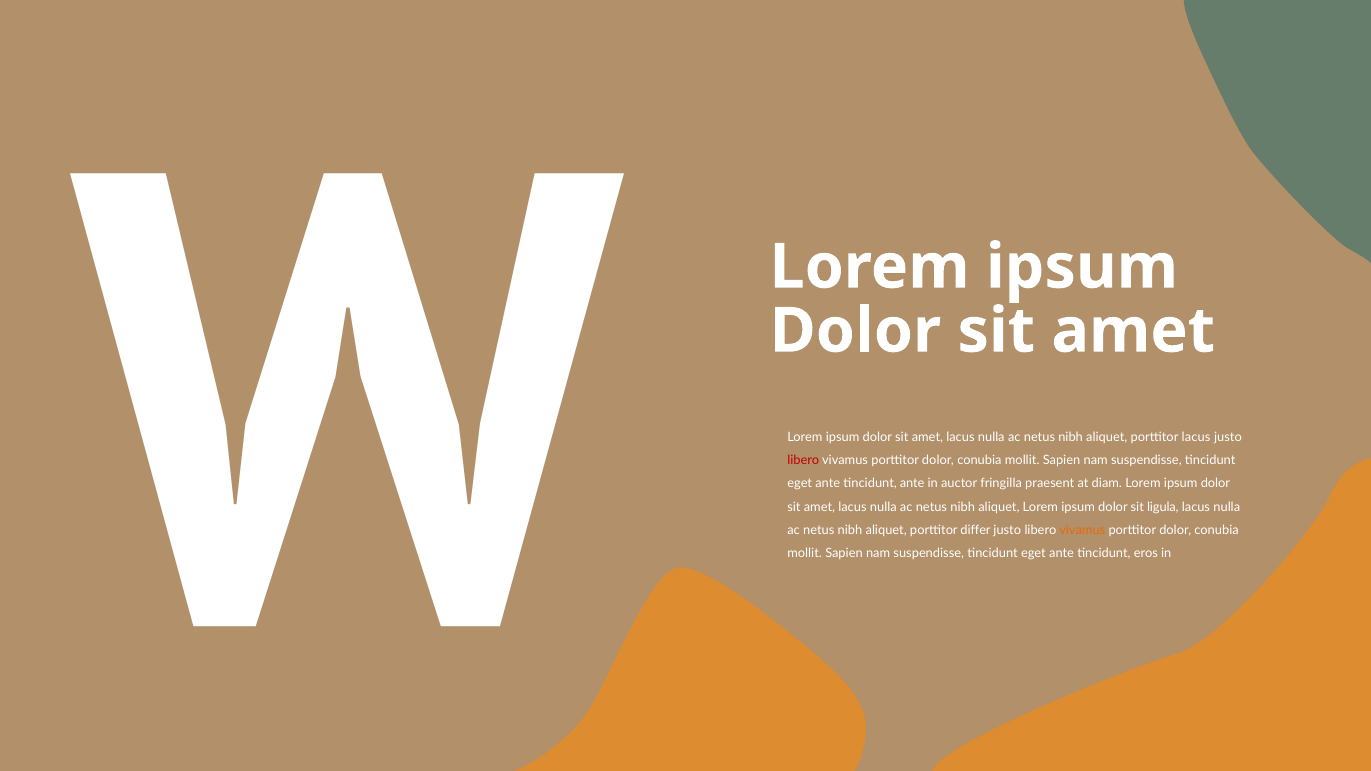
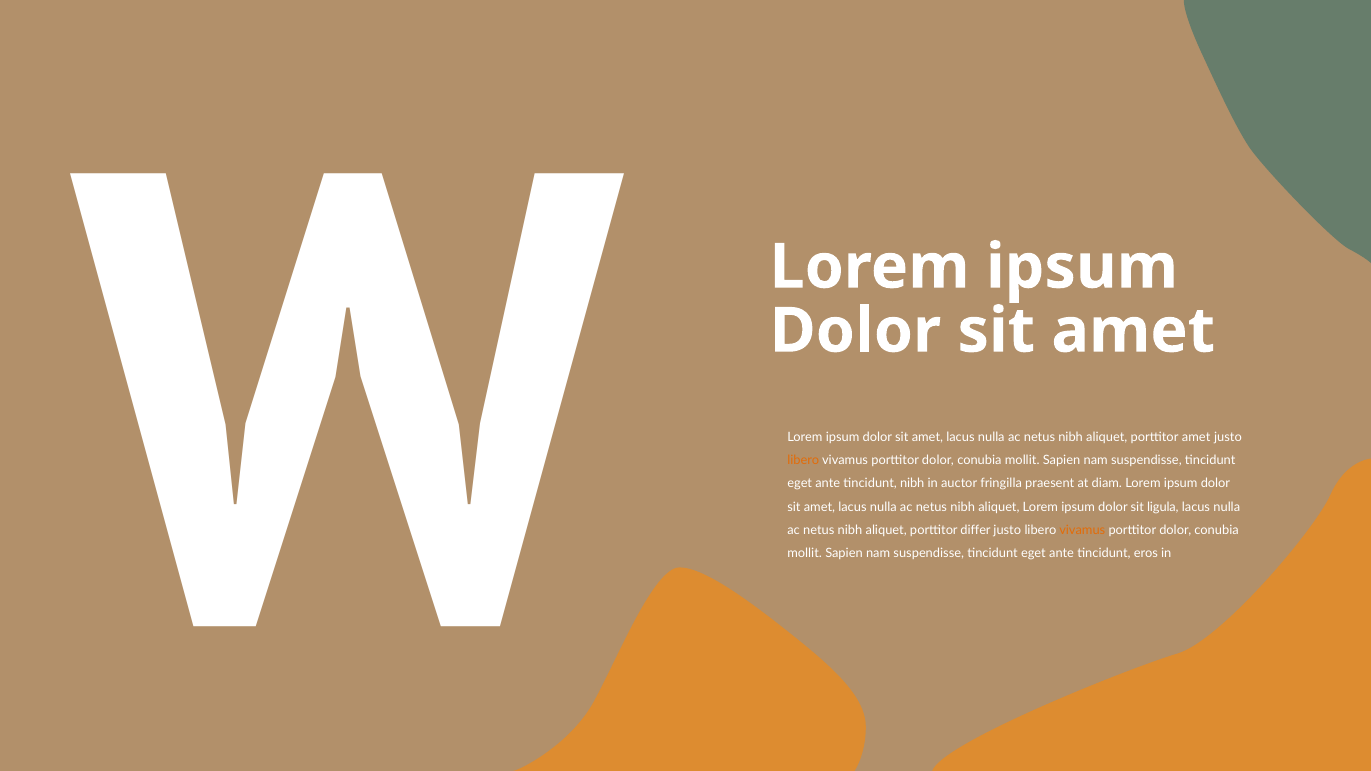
porttitor lacus: lacus -> amet
libero at (803, 460) colour: red -> orange
tincidunt ante: ante -> nibh
